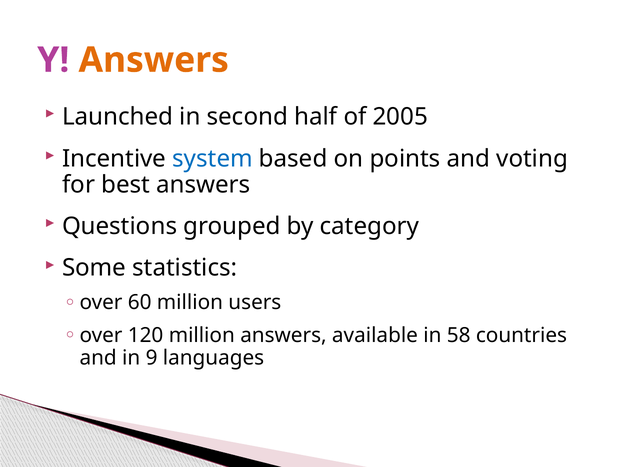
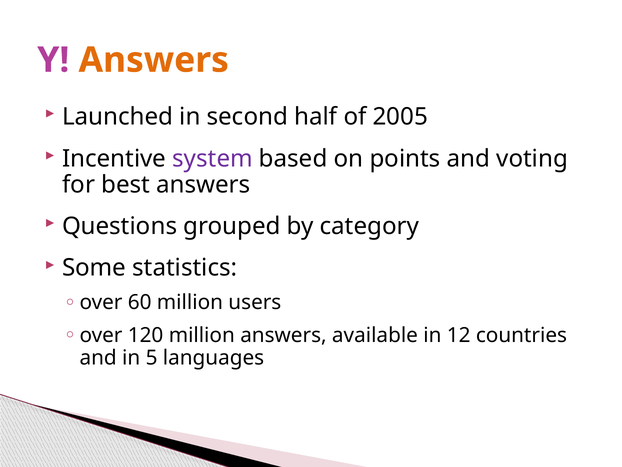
system colour: blue -> purple
58: 58 -> 12
9: 9 -> 5
